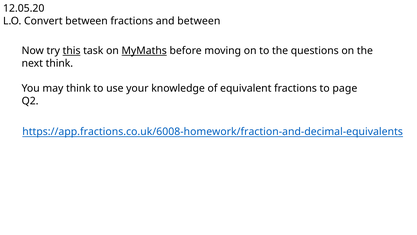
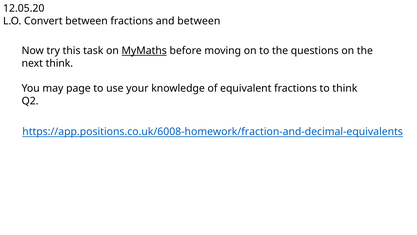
this underline: present -> none
may think: think -> page
to page: page -> think
https://app.fractions.co.uk/6008-homework/fraction-and-decimal-equivalents: https://app.fractions.co.uk/6008-homework/fraction-and-decimal-equivalents -> https://app.positions.co.uk/6008-homework/fraction-and-decimal-equivalents
